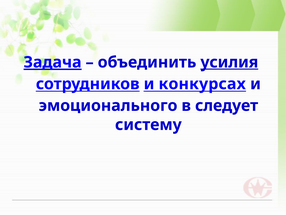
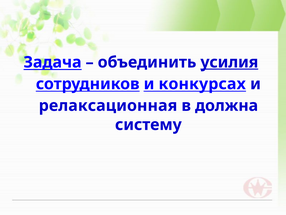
Задача underline: present -> none
эмоционального: эмоционального -> релаксационная
следует: следует -> должна
